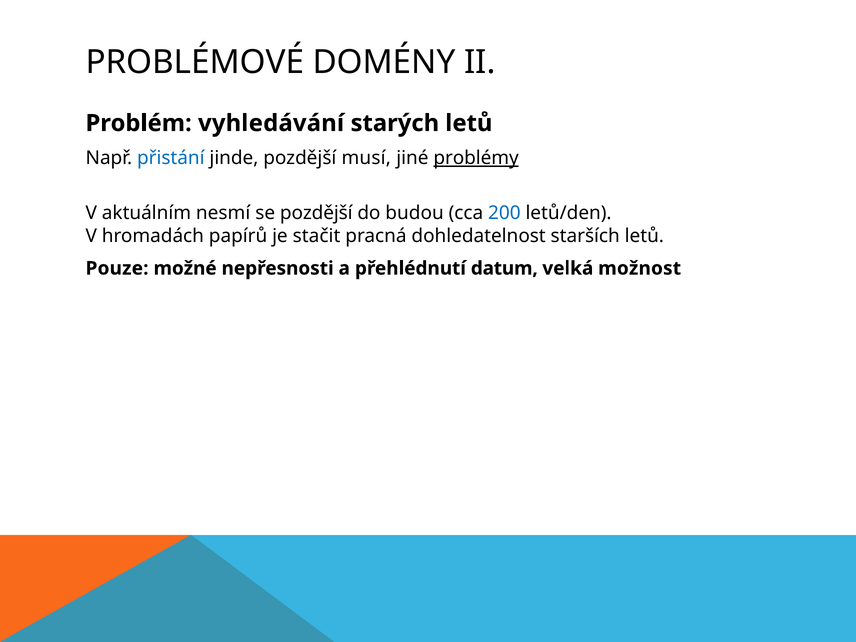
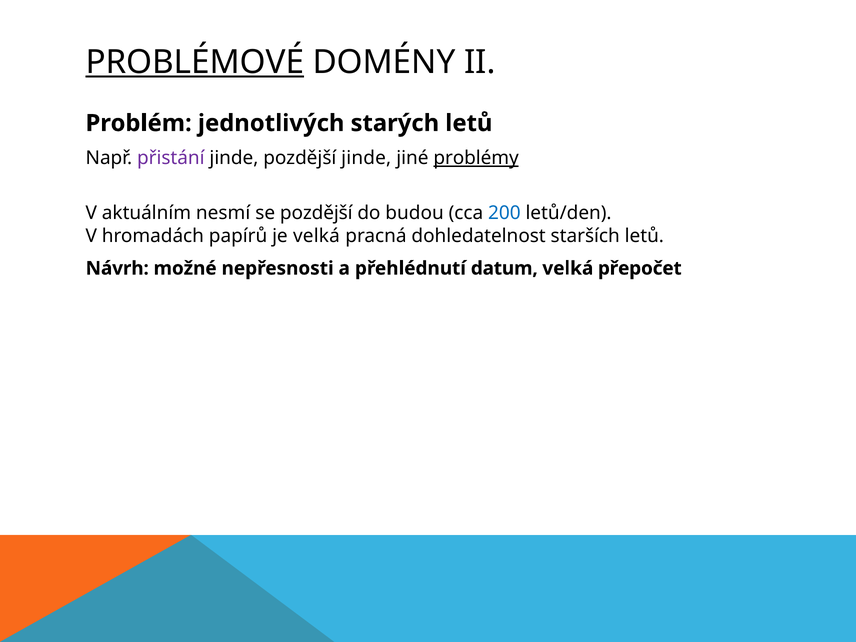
PROBLÉMOVÉ underline: none -> present
vyhledávání: vyhledávání -> jednotlivých
přistání colour: blue -> purple
pozdější musí: musí -> jinde
je stačit: stačit -> velká
Pouze: Pouze -> Návrh
možnost: možnost -> přepočet
